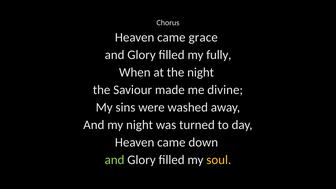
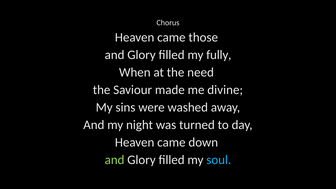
grace: grace -> those
the night: night -> need
soul colour: yellow -> light blue
